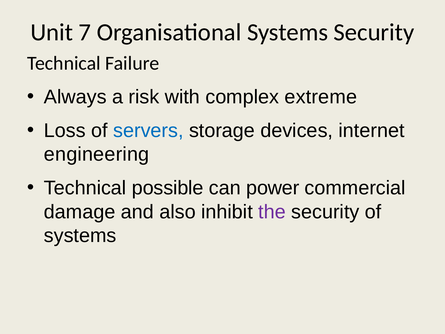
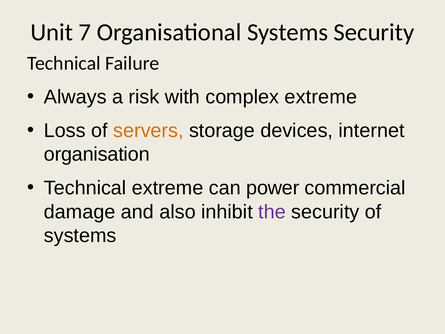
servers colour: blue -> orange
engineering: engineering -> organisation
Technical possible: possible -> extreme
